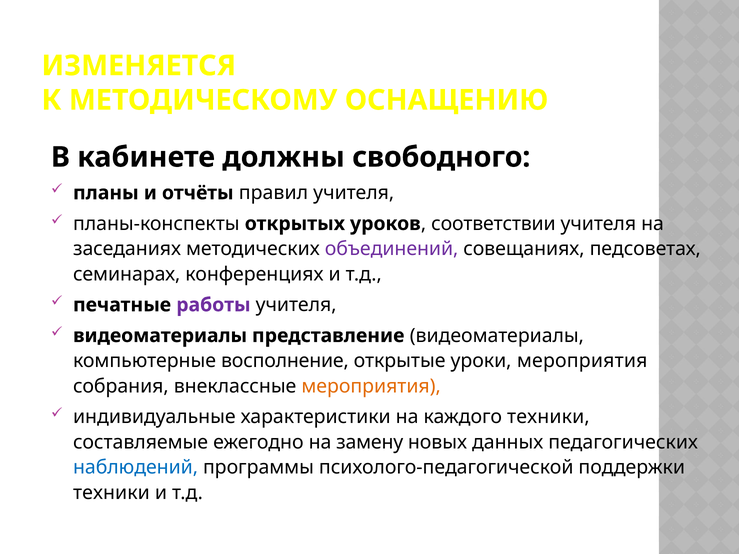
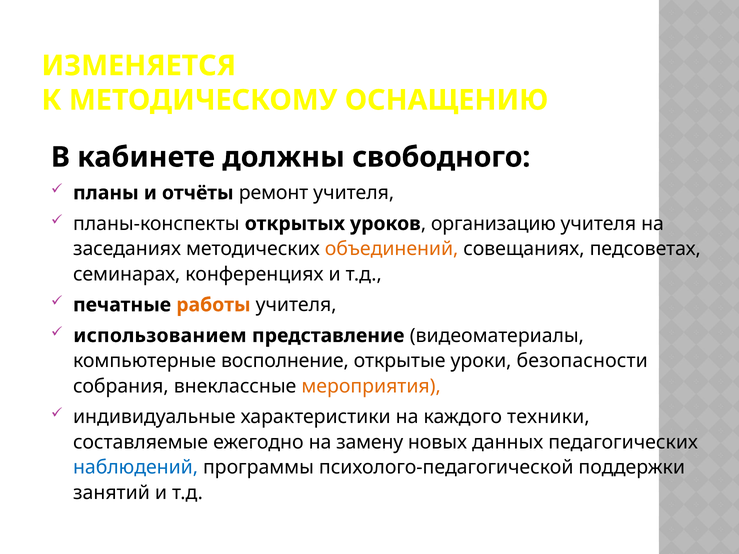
правил: правил -> ремонт
соответствии: соответствии -> организацию
объединений colour: purple -> orange
работы colour: purple -> orange
видеоматериалы at (160, 336): видеоматериалы -> использованием
уроки мероприятия: мероприятия -> безопасности
техники at (111, 493): техники -> занятий
